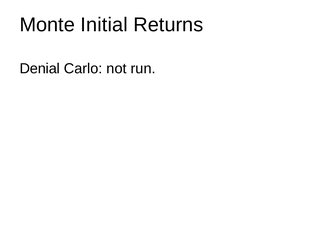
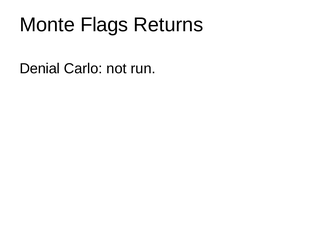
Initial: Initial -> Flags
